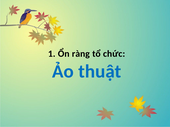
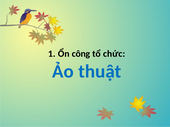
ràng: ràng -> công
